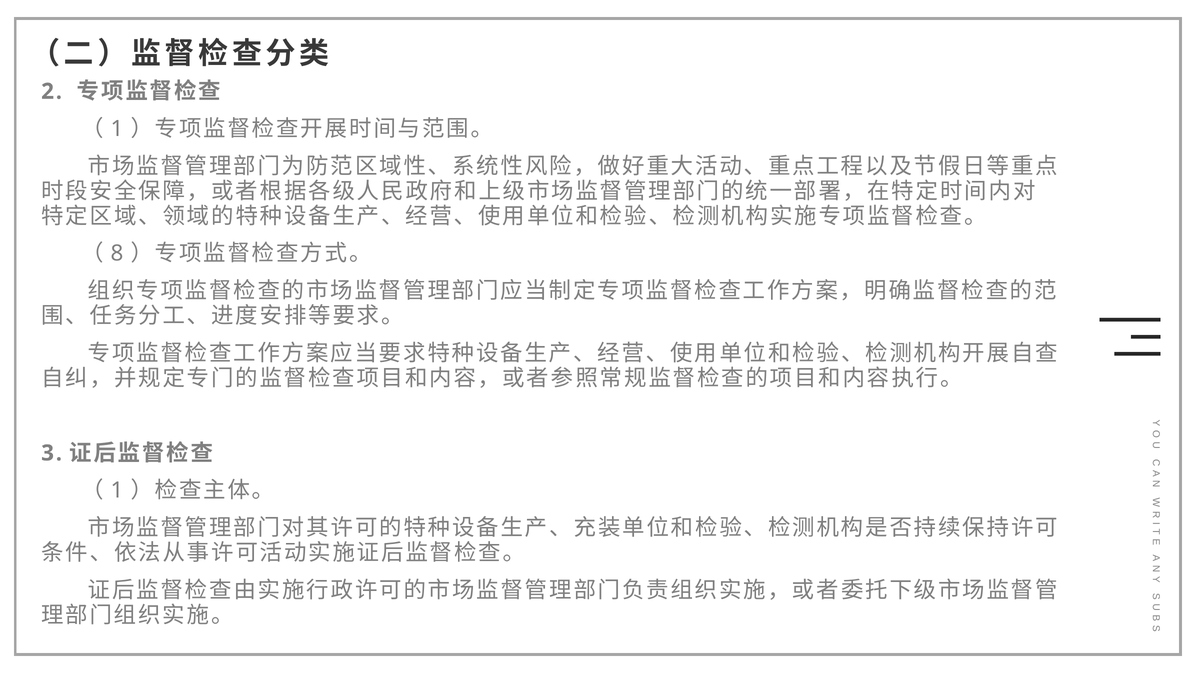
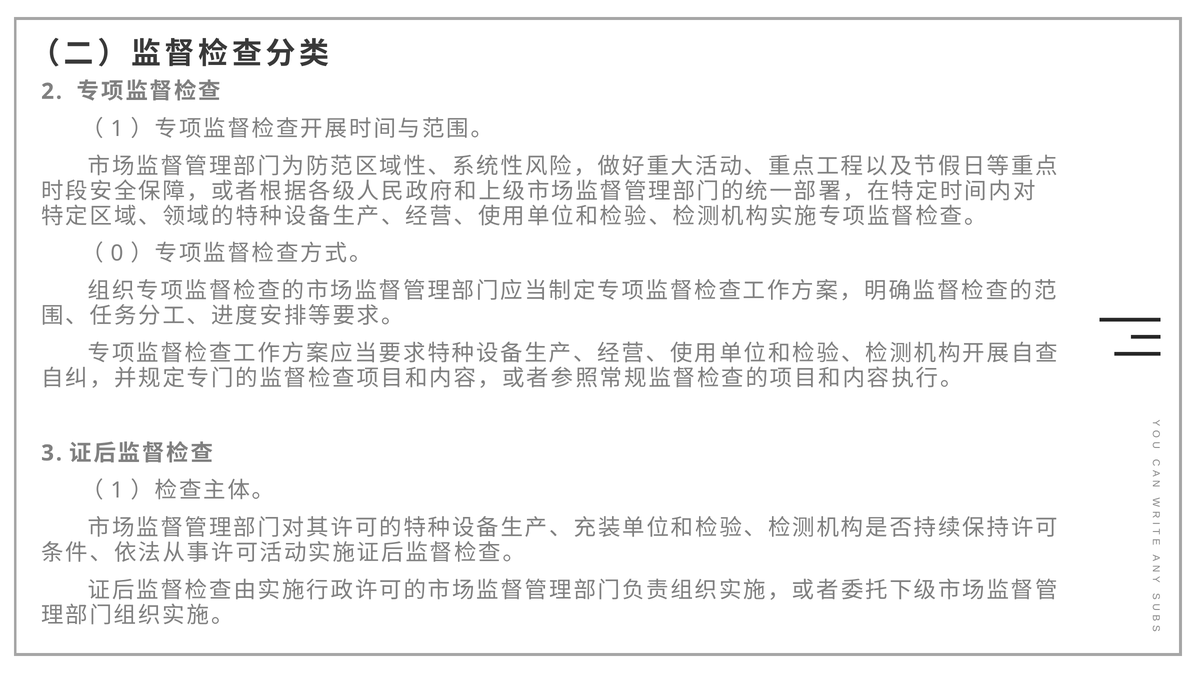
8: 8 -> 0
